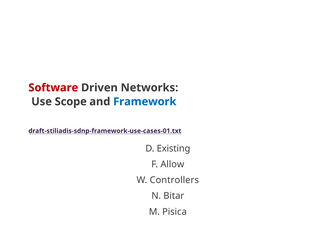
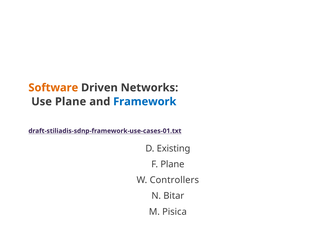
Software colour: red -> orange
Use Scope: Scope -> Plane
F Allow: Allow -> Plane
